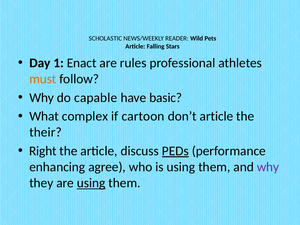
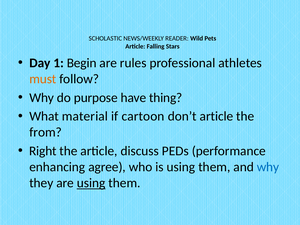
Enact: Enact -> Begin
capable: capable -> purpose
basic: basic -> thing
complex: complex -> material
their: their -> from
PEDs underline: present -> none
why at (268, 167) colour: purple -> blue
